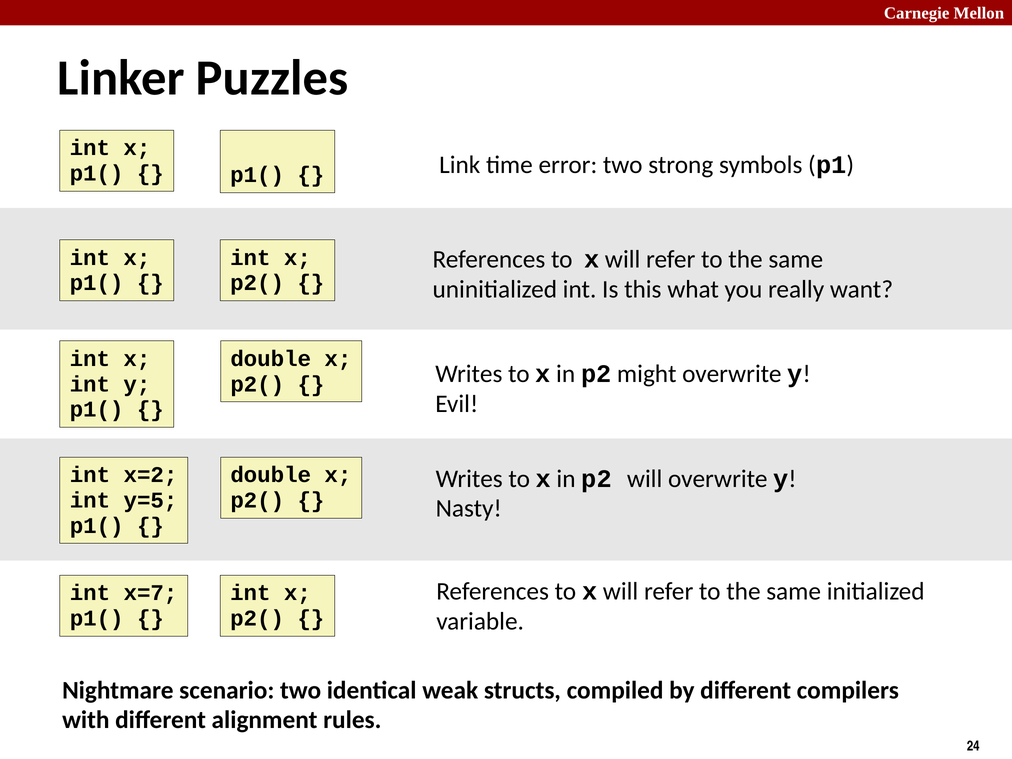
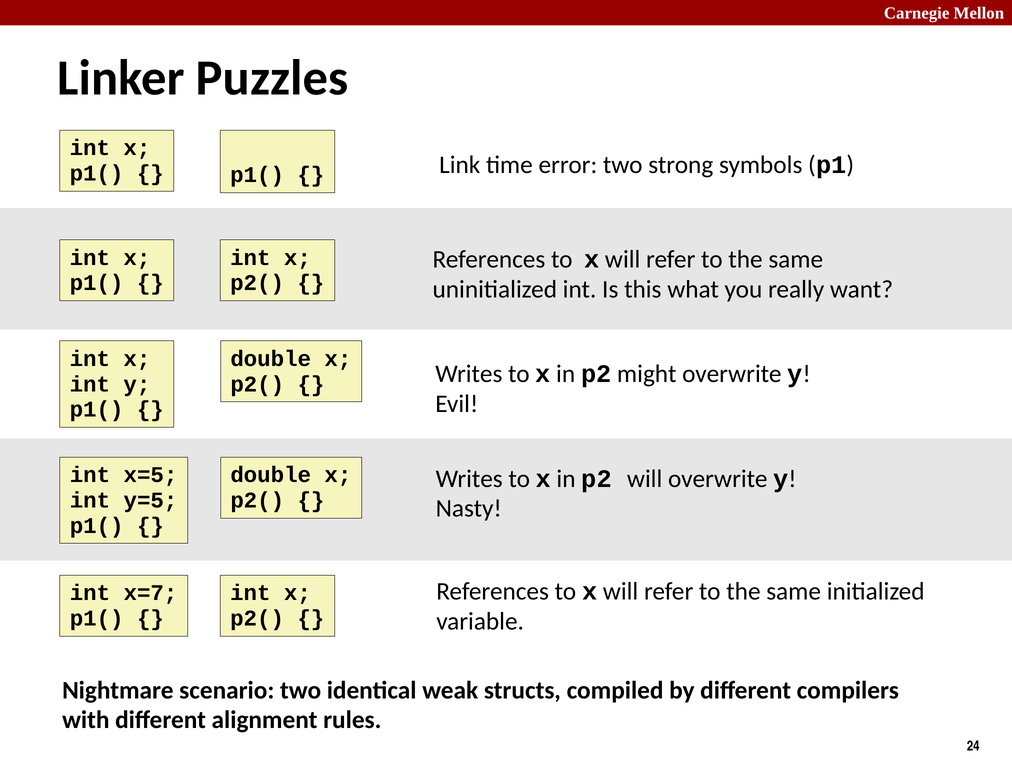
x=2: x=2 -> x=5
